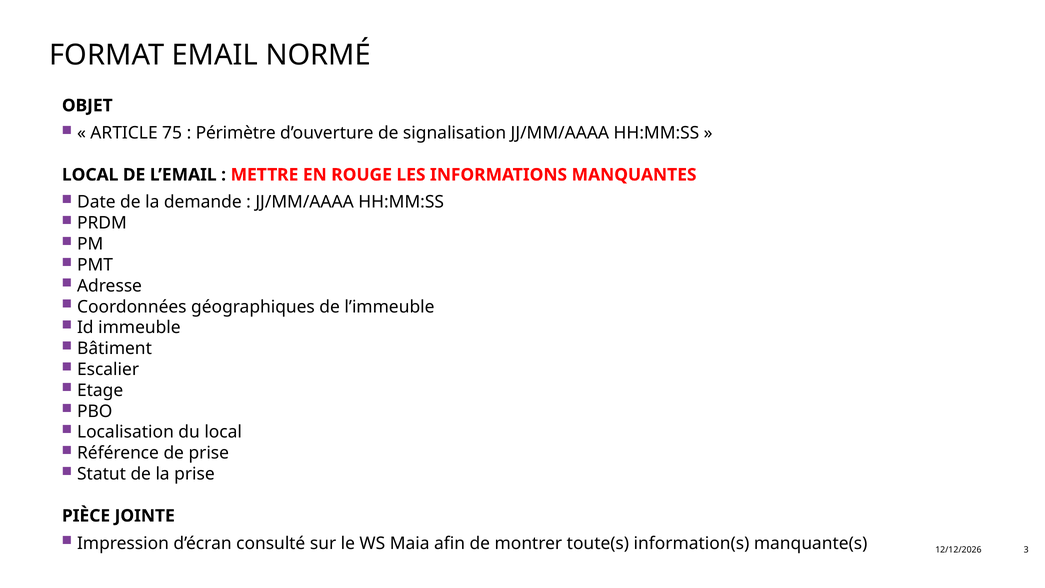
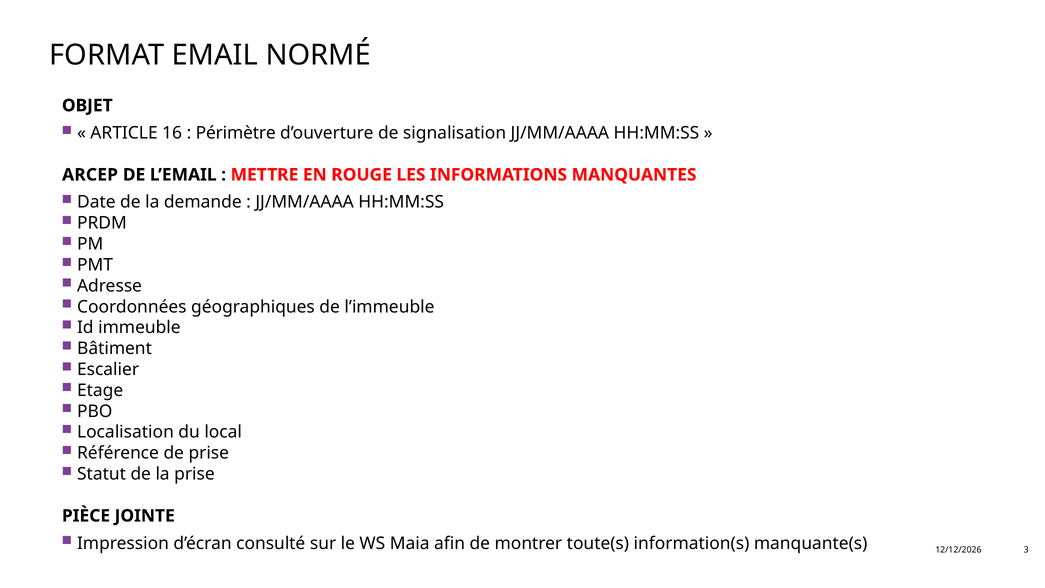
75: 75 -> 16
LOCAL at (90, 175): LOCAL -> ARCEP
